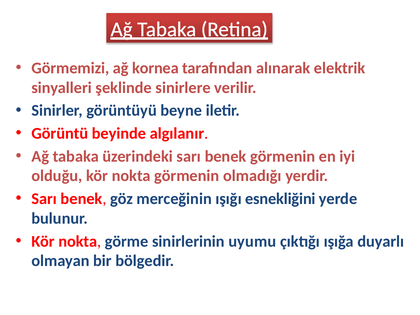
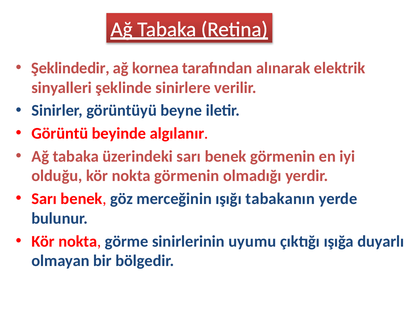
Görmemizi: Görmemizi -> Şeklindedir
esnekliğini: esnekliğini -> tabakanın
